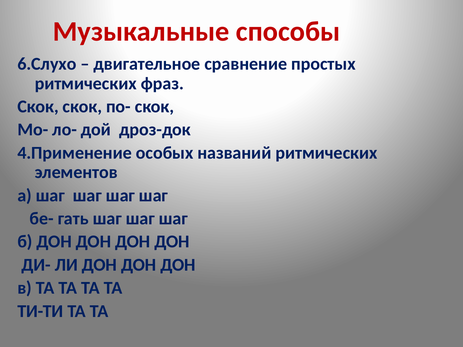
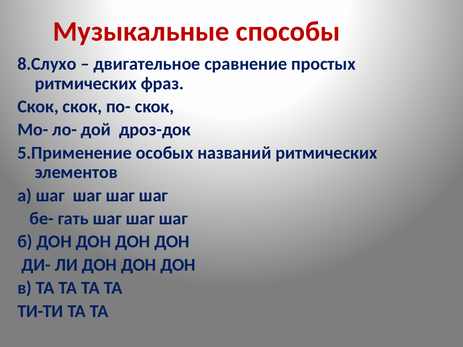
6.Слухо: 6.Слухо -> 8.Слухо
4.Применение: 4.Применение -> 5.Применение
